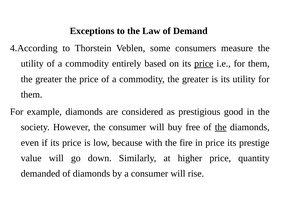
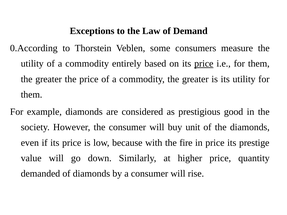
4.According: 4.According -> 0.According
free: free -> unit
the at (221, 127) underline: present -> none
